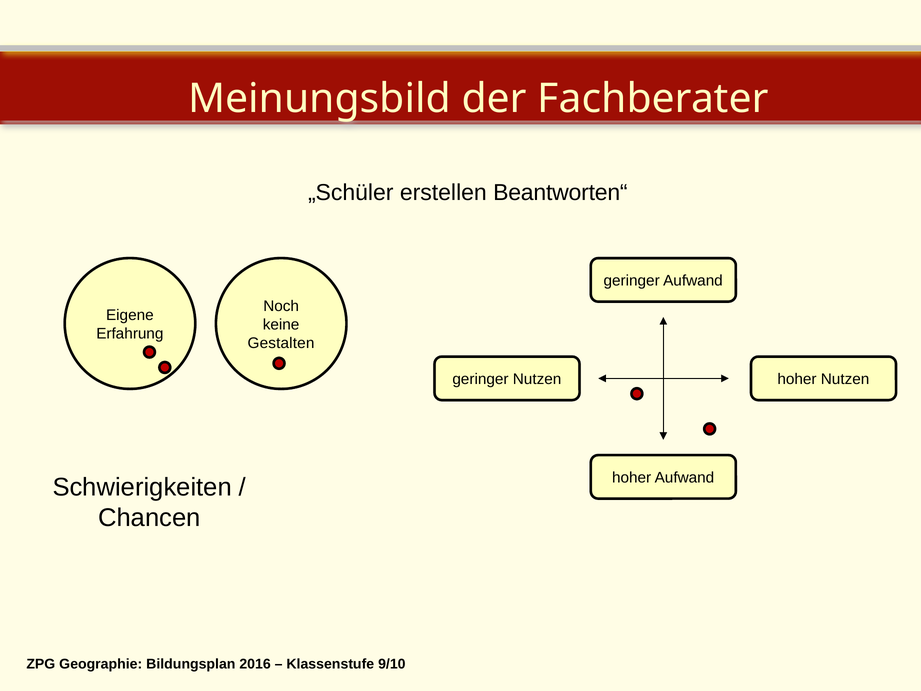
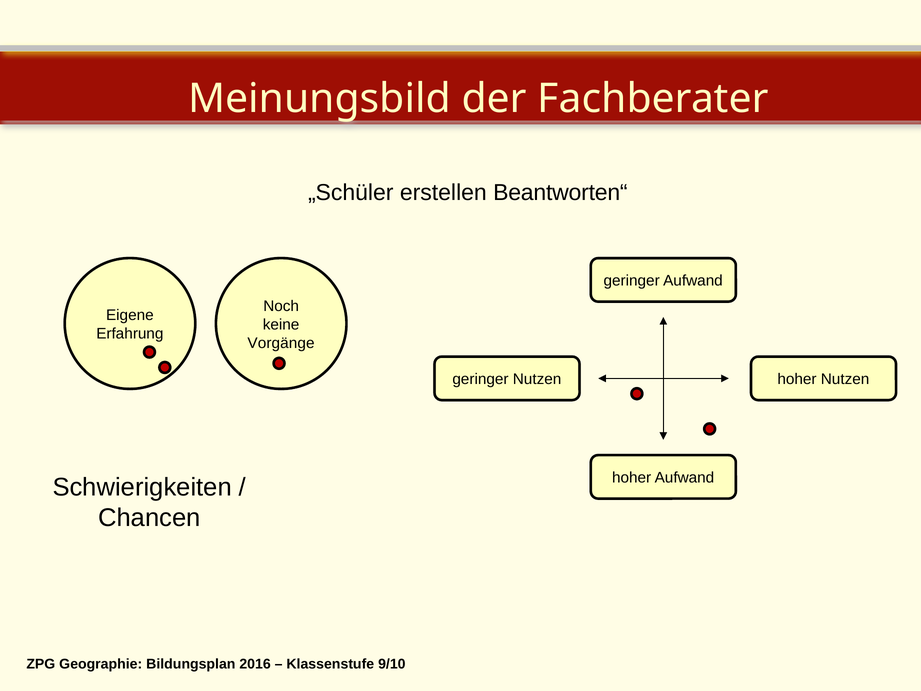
Gestalten: Gestalten -> Vorgänge
